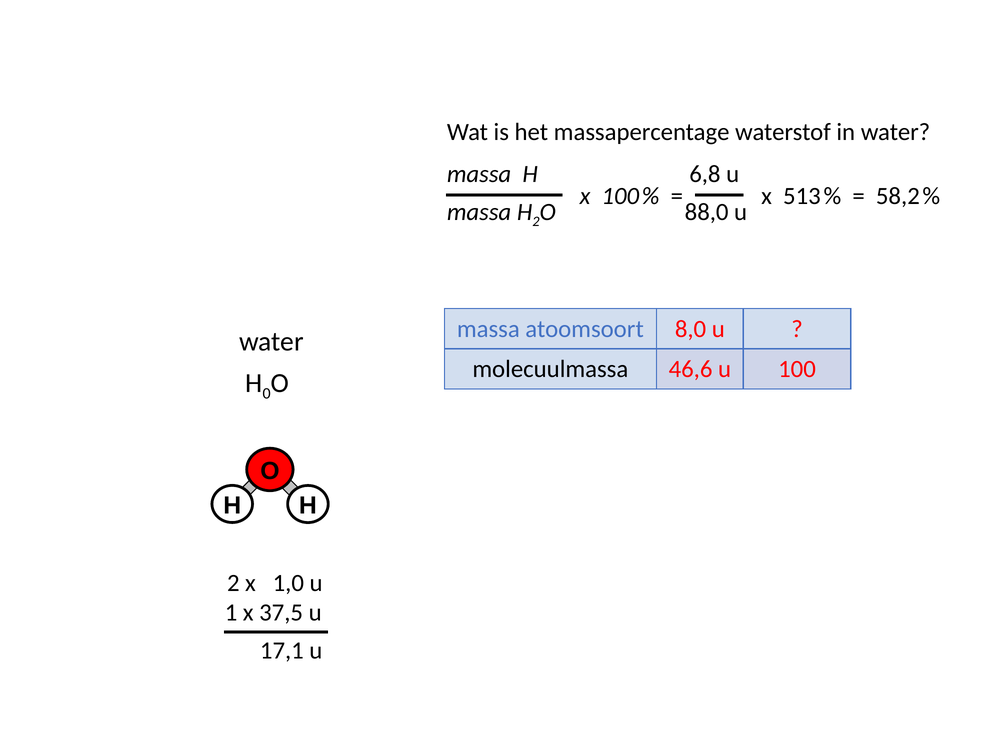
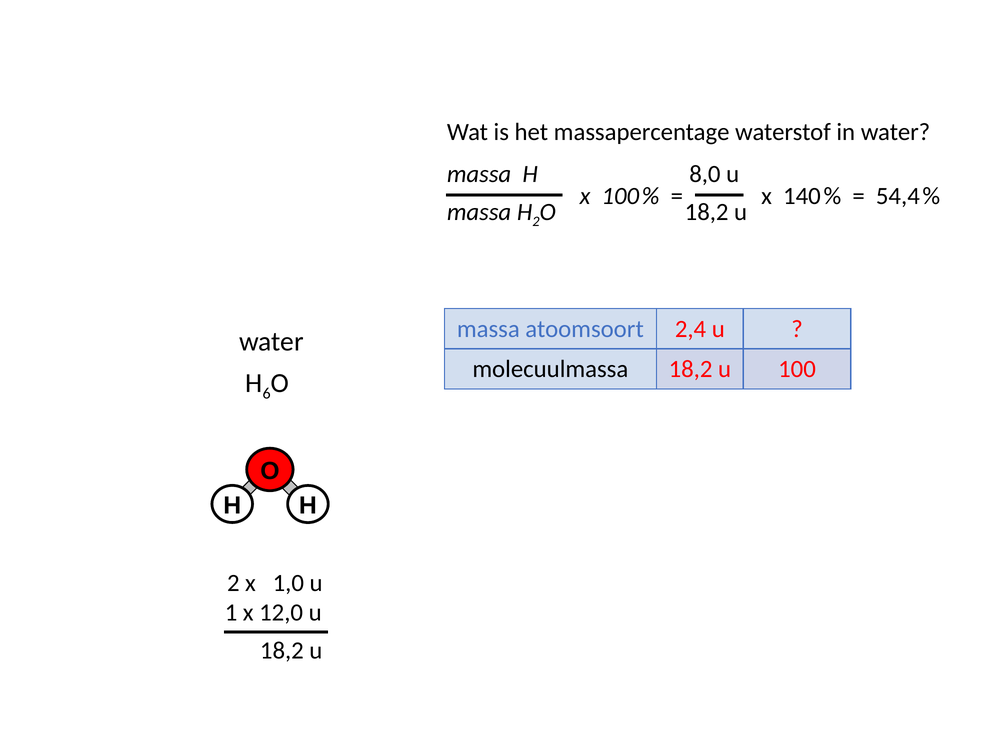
6,8: 6,8 -> 8,0
513: 513 -> 140
58,2: 58,2 -> 54,4
O 88,0: 88,0 -> 18,2
8,0: 8,0 -> 2,4
46,6 at (691, 369): 46,6 -> 18,2
0: 0 -> 6
37,5: 37,5 -> 12,0
17,1 at (282, 651): 17,1 -> 18,2
